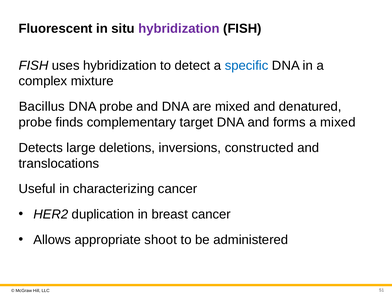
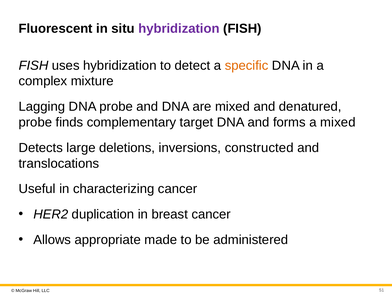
specific colour: blue -> orange
Bacillus: Bacillus -> Lagging
shoot: shoot -> made
